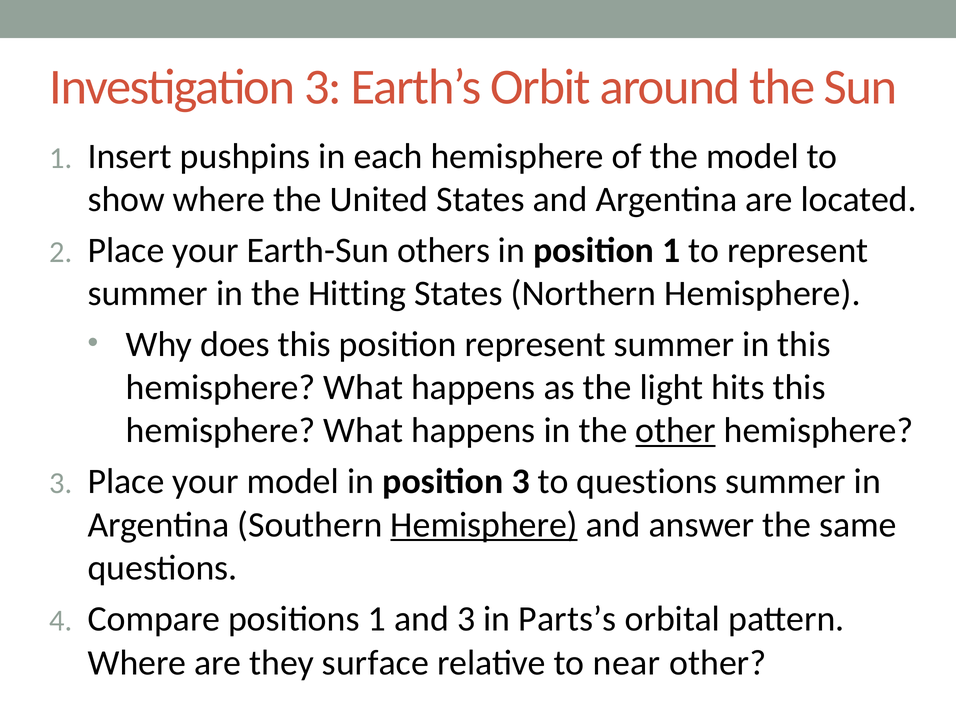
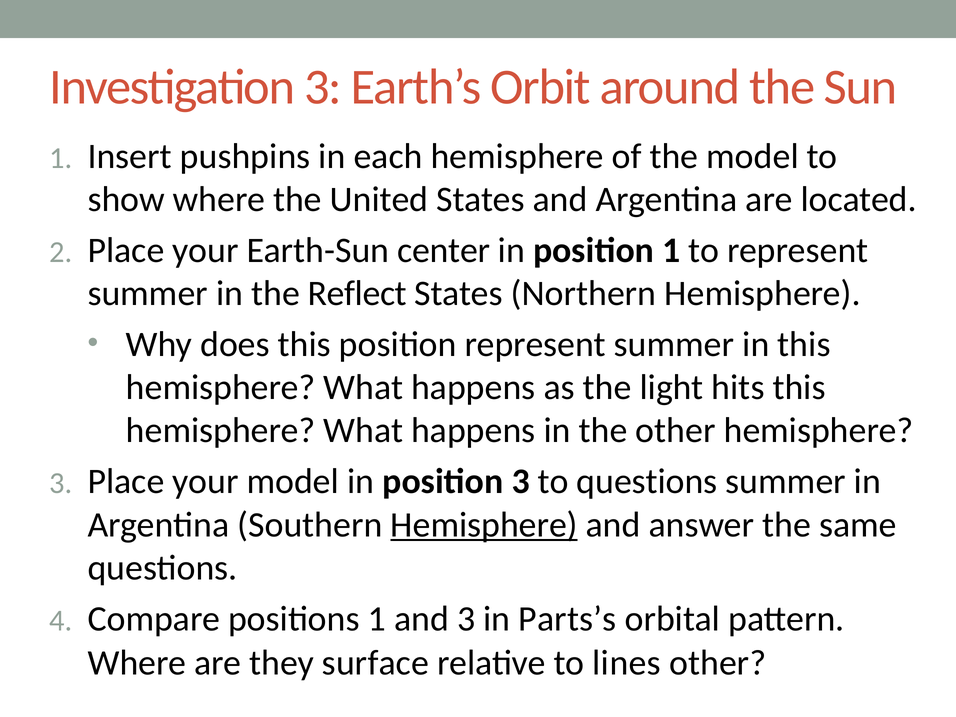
others: others -> center
Hitting: Hitting -> Reflect
other at (675, 431) underline: present -> none
near: near -> lines
